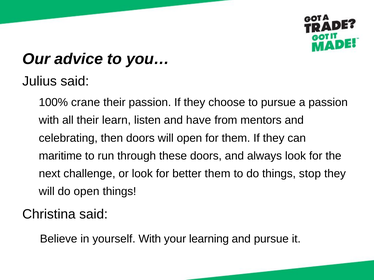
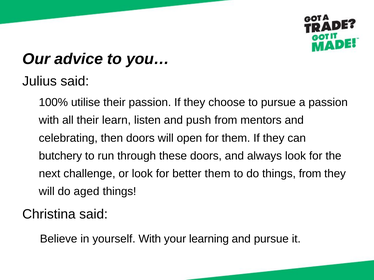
crane: crane -> utilise
have: have -> push
maritime: maritime -> butchery
things stop: stop -> from
do open: open -> aged
